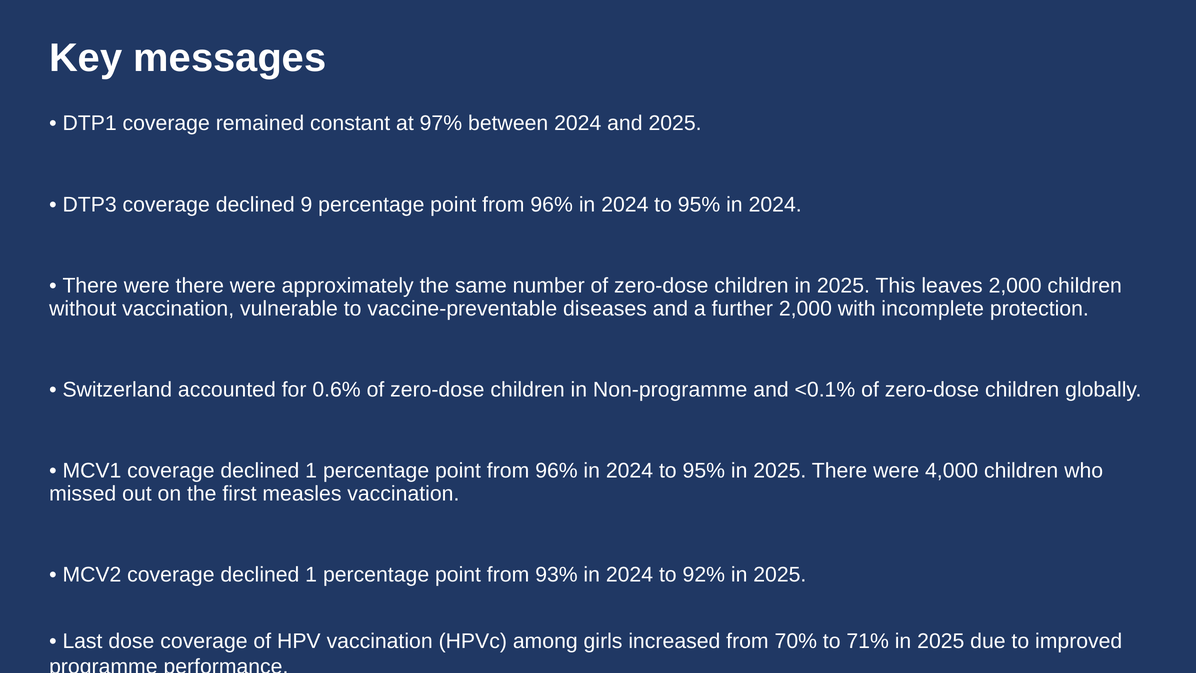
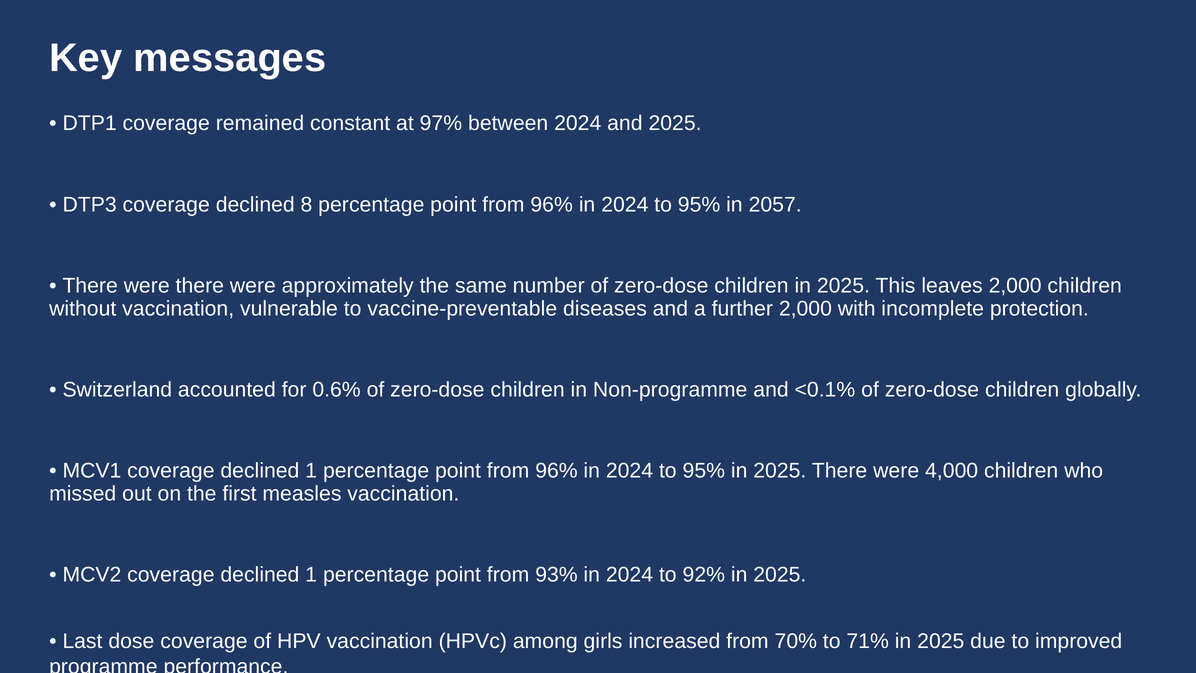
9: 9 -> 8
95% in 2024: 2024 -> 2057
